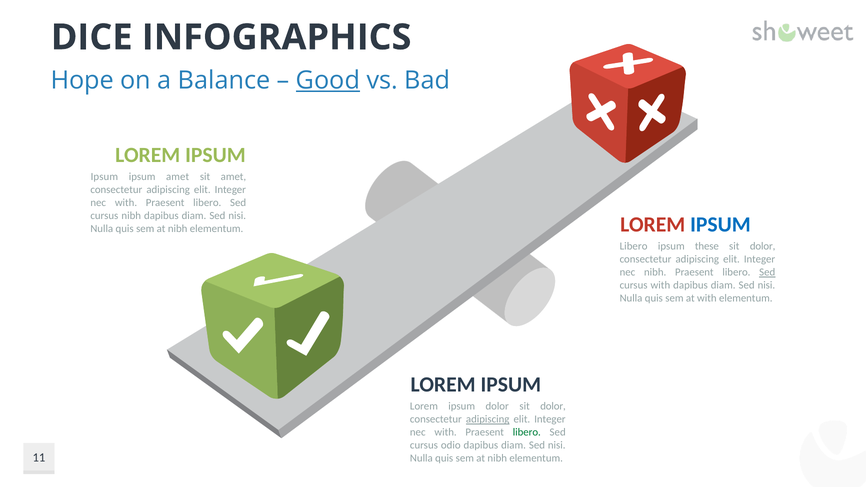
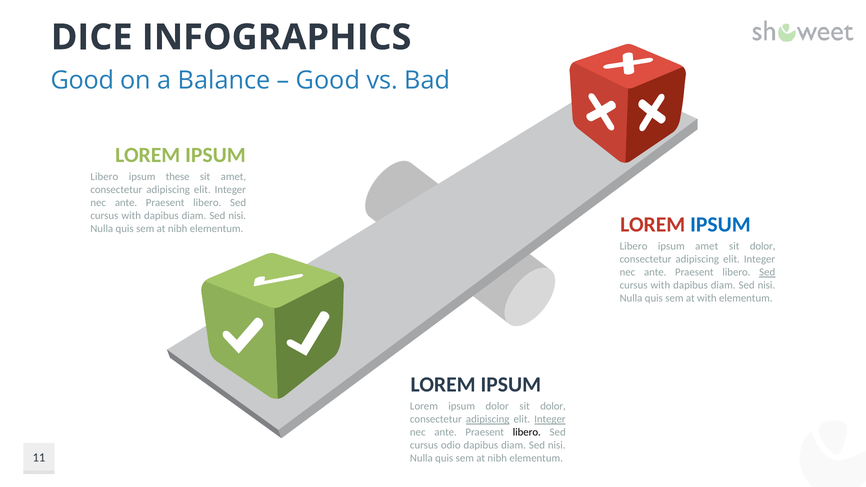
Hope at (82, 80): Hope -> Good
Good at (328, 80) underline: present -> none
Ipsum at (104, 177): Ipsum -> Libero
ipsum amet: amet -> these
with at (126, 203): with -> ante
nibh at (131, 216): nibh -> with
ipsum these: these -> amet
nibh at (655, 272): nibh -> ante
Integer at (550, 419) underline: none -> present
with at (446, 432): with -> ante
libero at (527, 432) colour: green -> black
